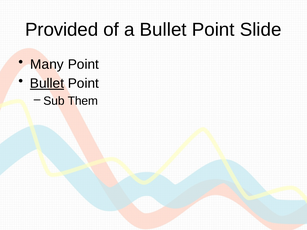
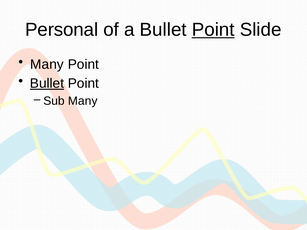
Provided: Provided -> Personal
Point at (213, 30) underline: none -> present
Sub Them: Them -> Many
